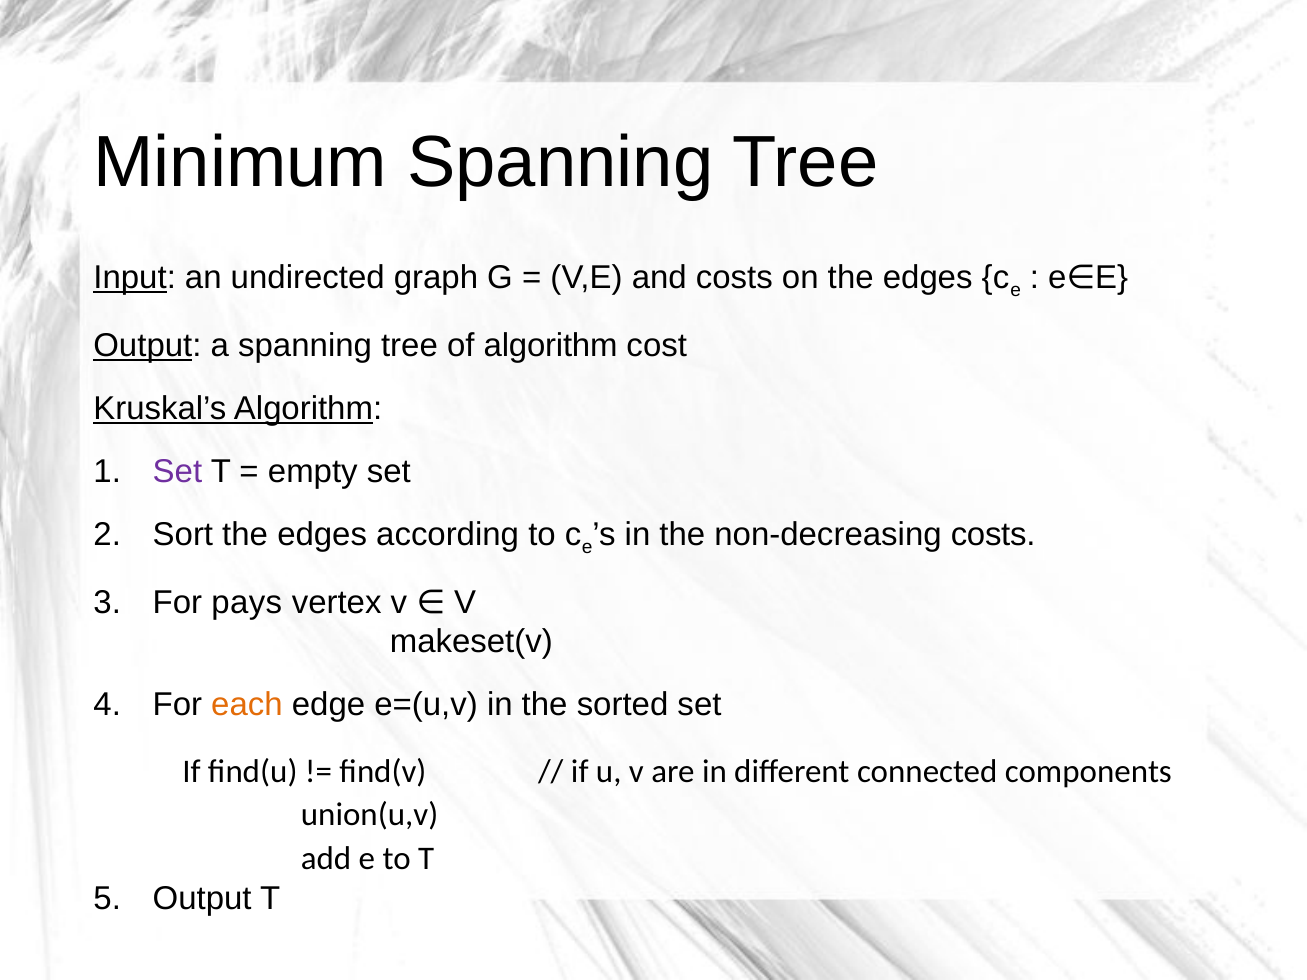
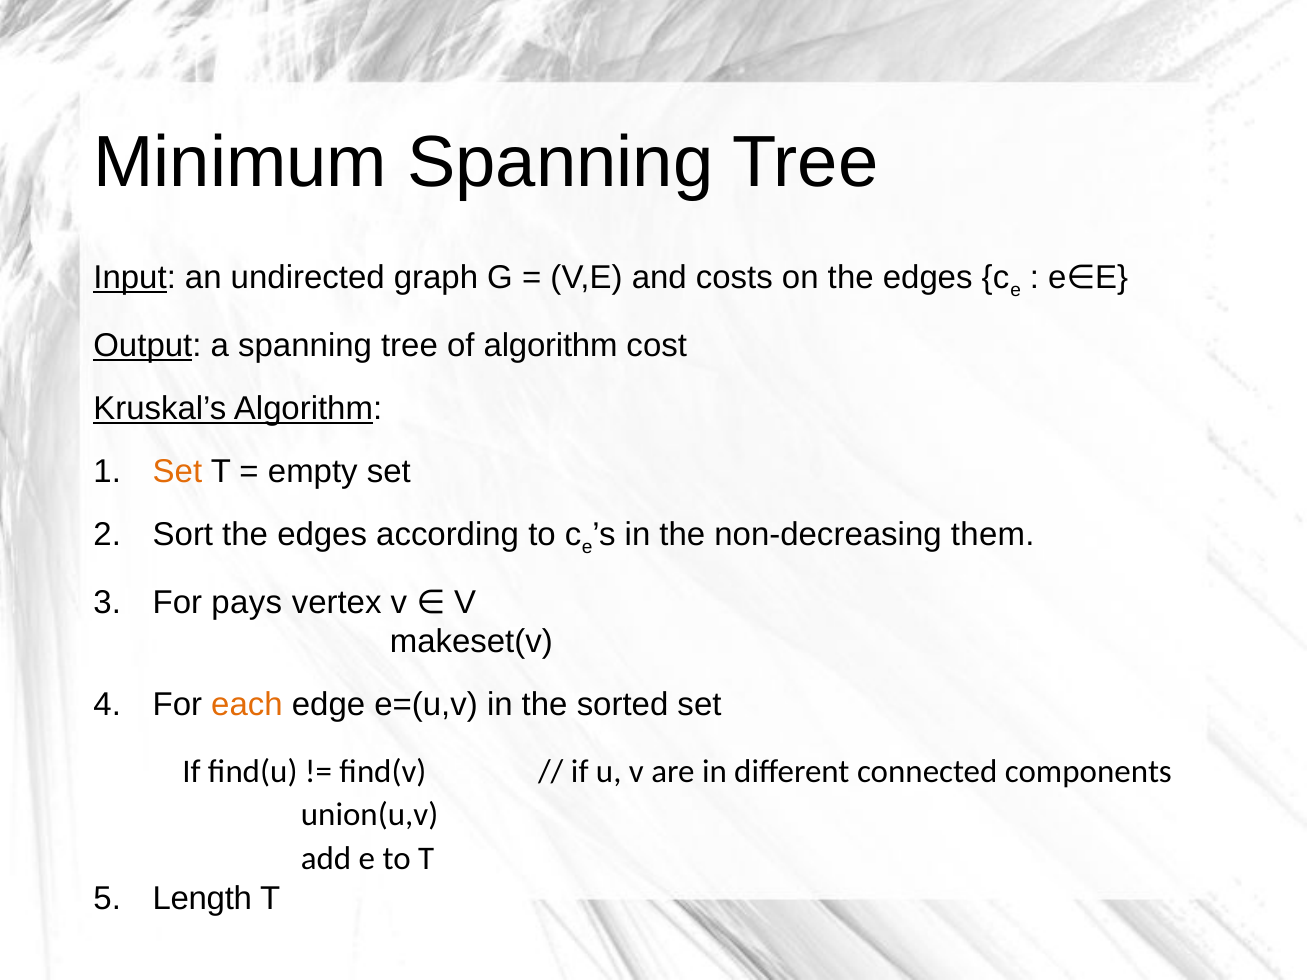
Set at (177, 471) colour: purple -> orange
non-decreasing costs: costs -> them
Output at (202, 899): Output -> Length
